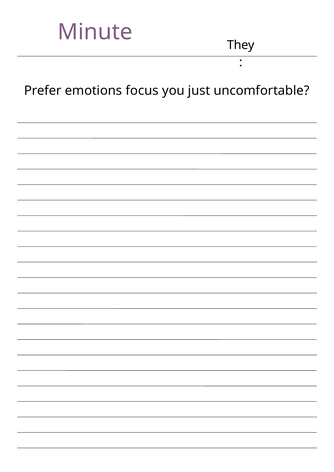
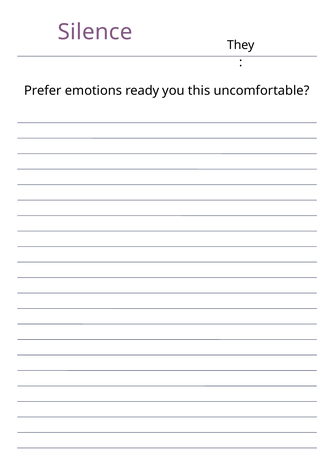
Minute: Minute -> Silence
focus: focus -> ready
just: just -> this
